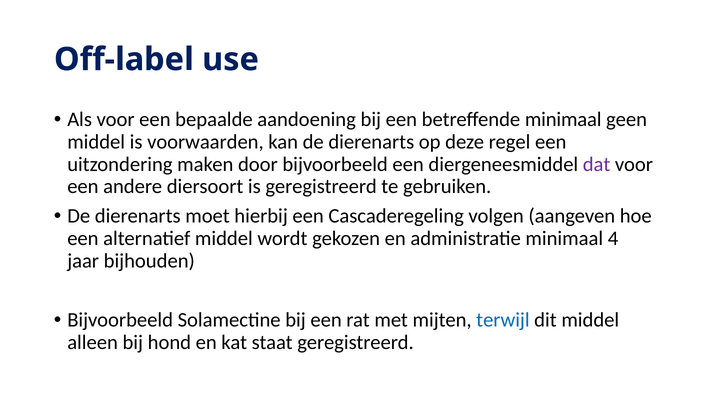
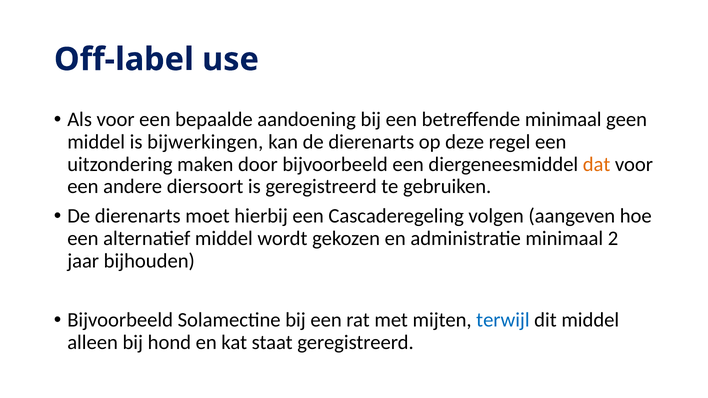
voorwaarden: voorwaarden -> bijwerkingen
dat colour: purple -> orange
4: 4 -> 2
